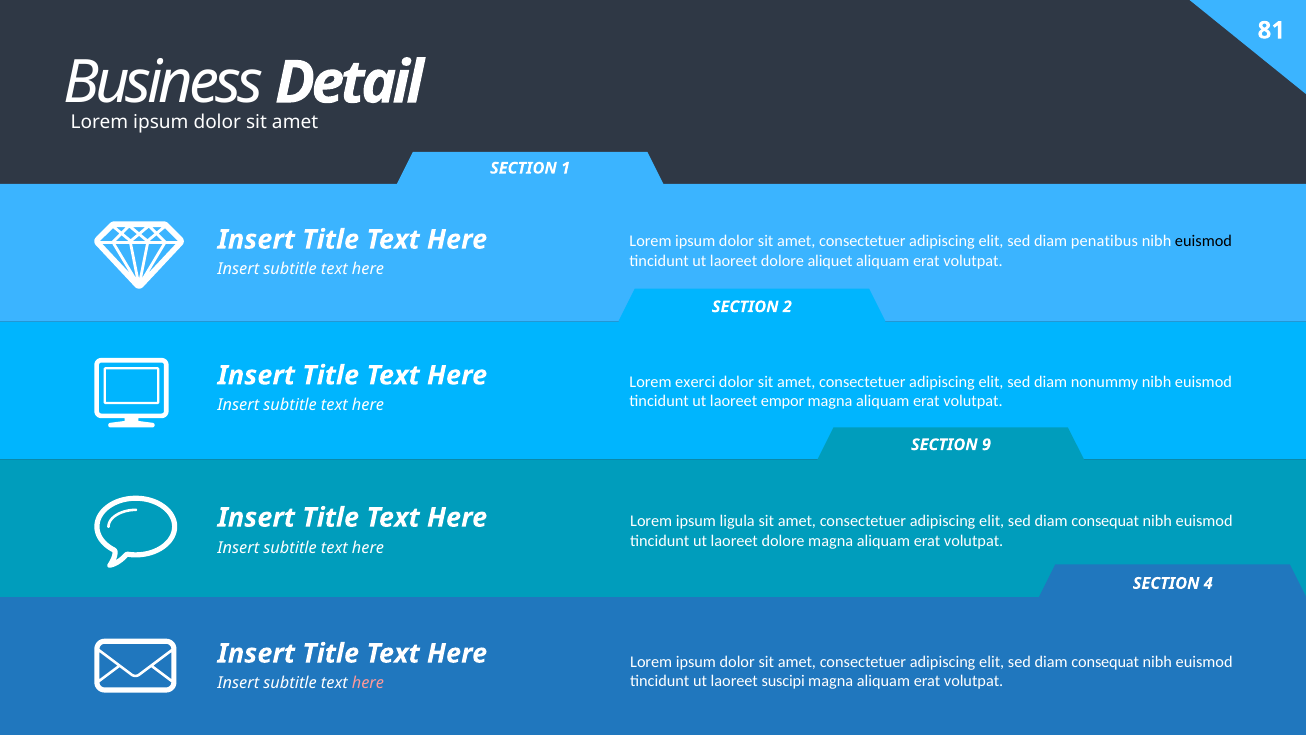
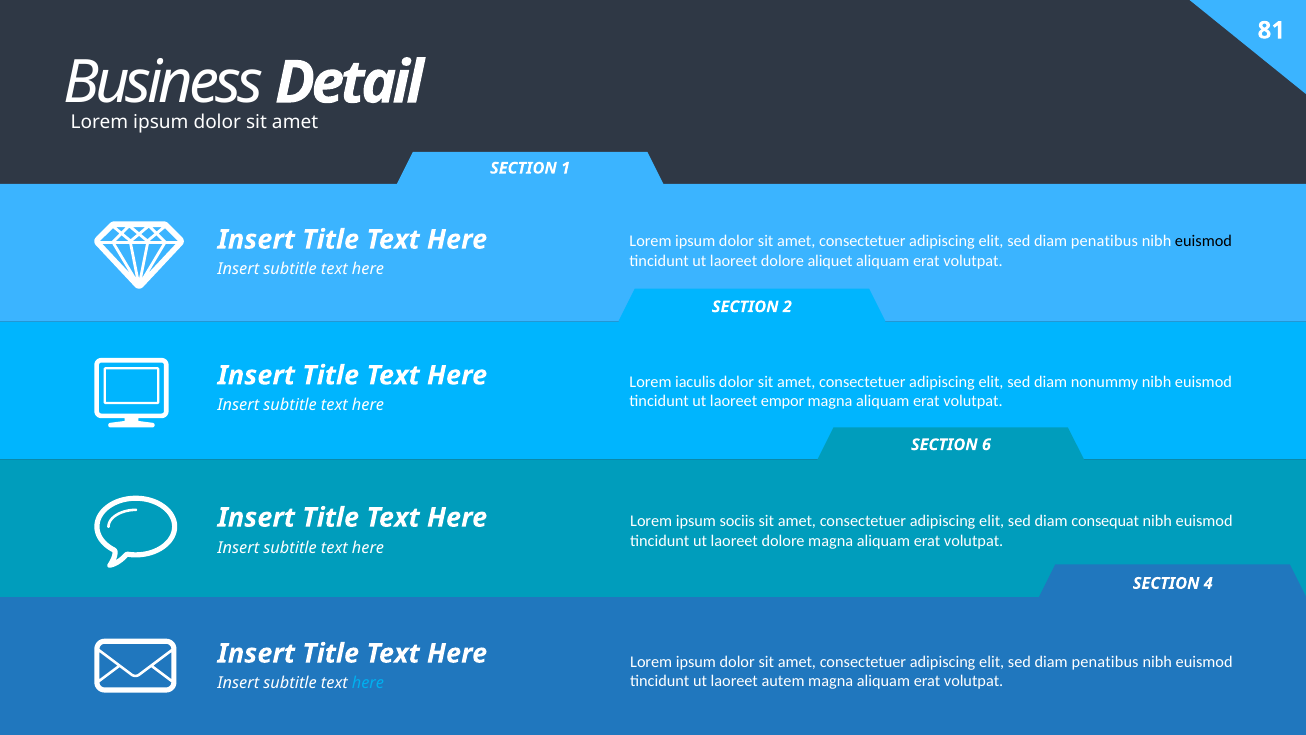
exerci: exerci -> iaculis
9: 9 -> 6
ligula: ligula -> sociis
consequat at (1105, 662): consequat -> penatibus
suscipi: suscipi -> autem
here at (368, 683) colour: pink -> light blue
